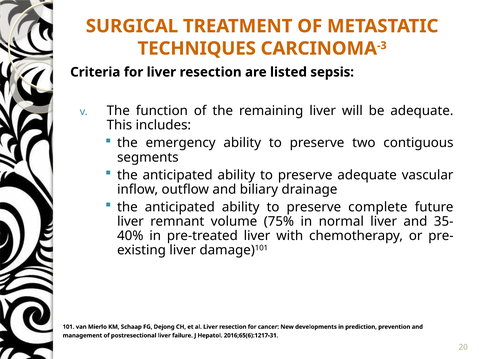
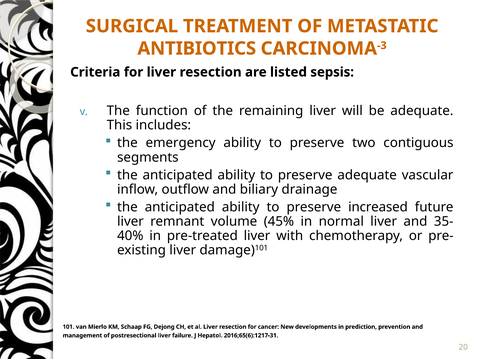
TECHNIQUES: TECHNIQUES -> ANTIBIOTICS
complete: complete -> increased
75%: 75% -> 45%
